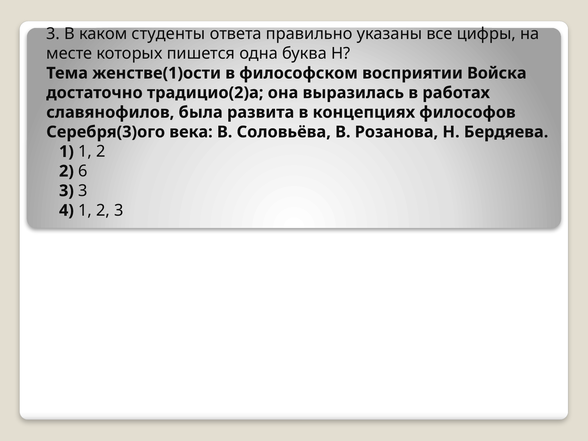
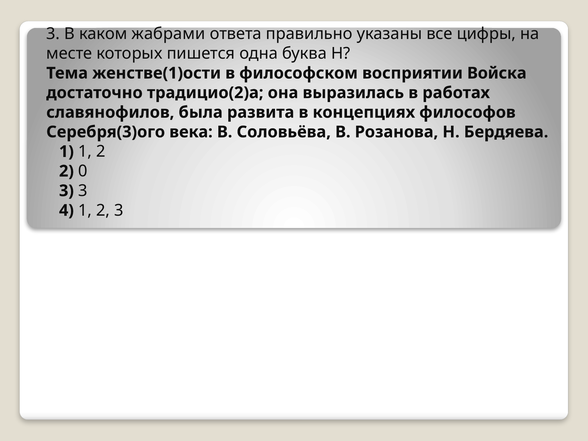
студенты: студенты -> жабрами
6: 6 -> 0
